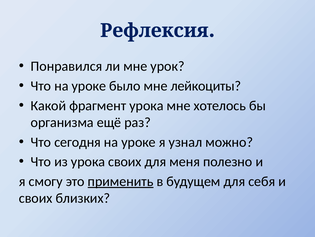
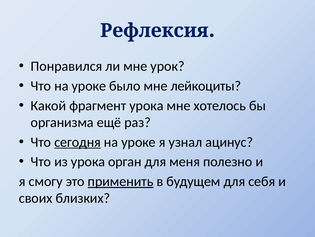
сегодня underline: none -> present
можно: можно -> ацинус
урока своих: своих -> орган
